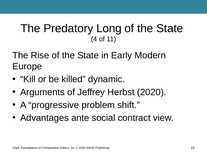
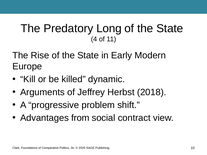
2020: 2020 -> 2018
ante: ante -> from
